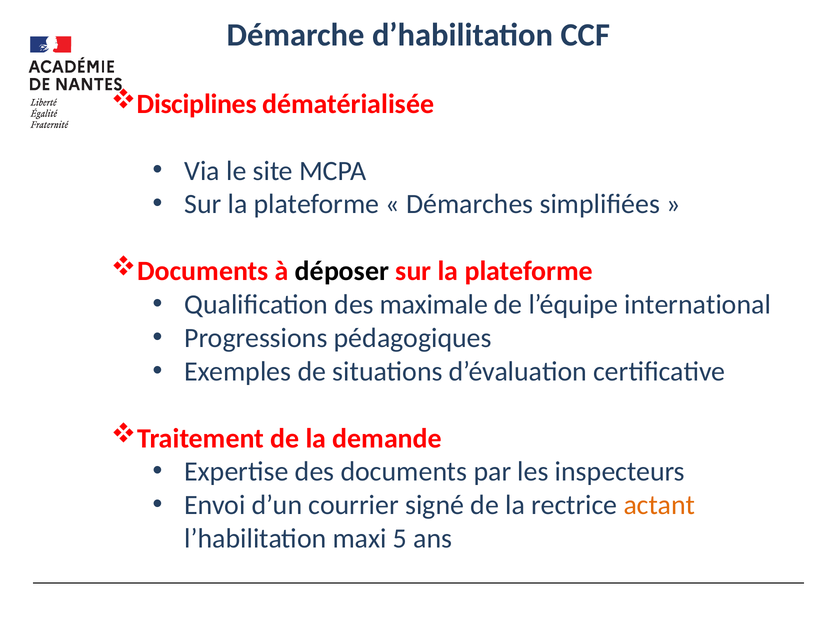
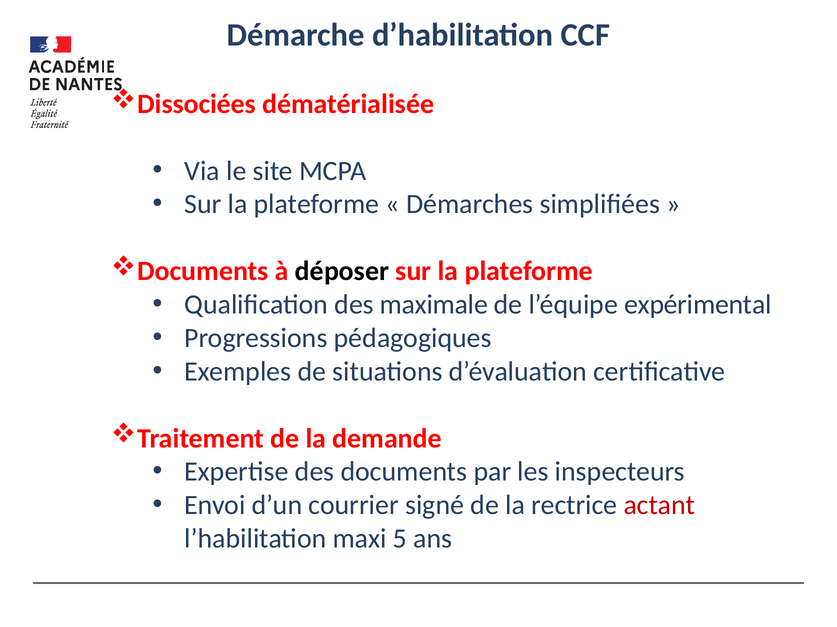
Disciplines: Disciplines -> Dissociées
international: international -> expérimental
actant colour: orange -> red
